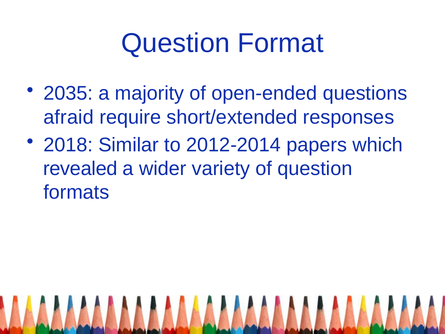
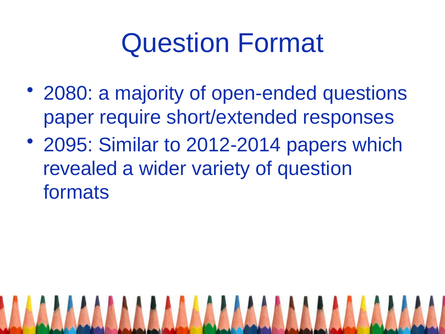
2035: 2035 -> 2080
afraid: afraid -> paper
2018: 2018 -> 2095
